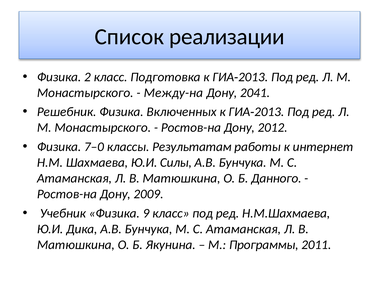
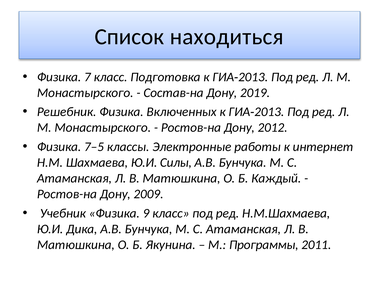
реализации: реализации -> находиться
2: 2 -> 7
Между-на: Между-на -> Состав-на
2041: 2041 -> 2019
7–0: 7–0 -> 7–5
Результатам: Результатам -> Электронные
Данного: Данного -> Каждый
